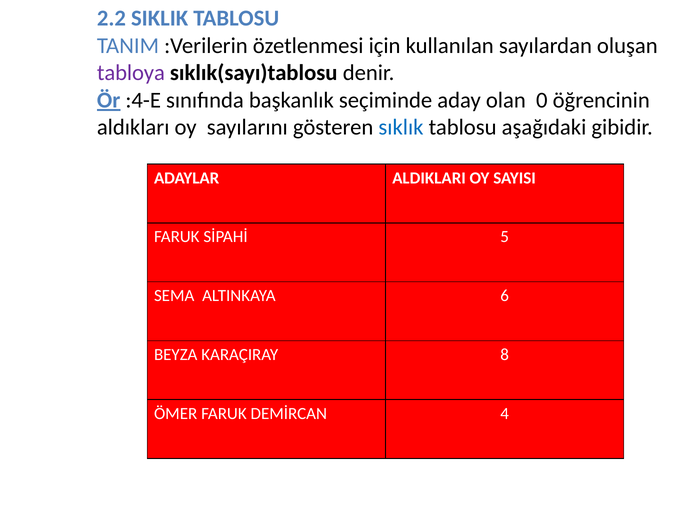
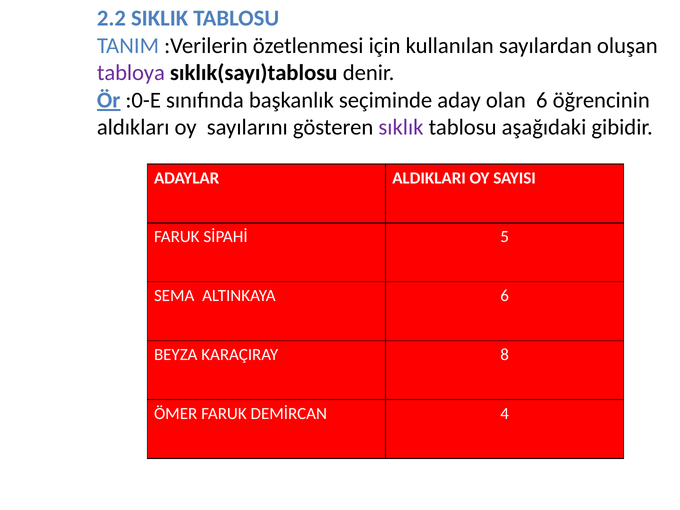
:4-E: :4-E -> :0-E
olan 0: 0 -> 6
sıklık colour: blue -> purple
